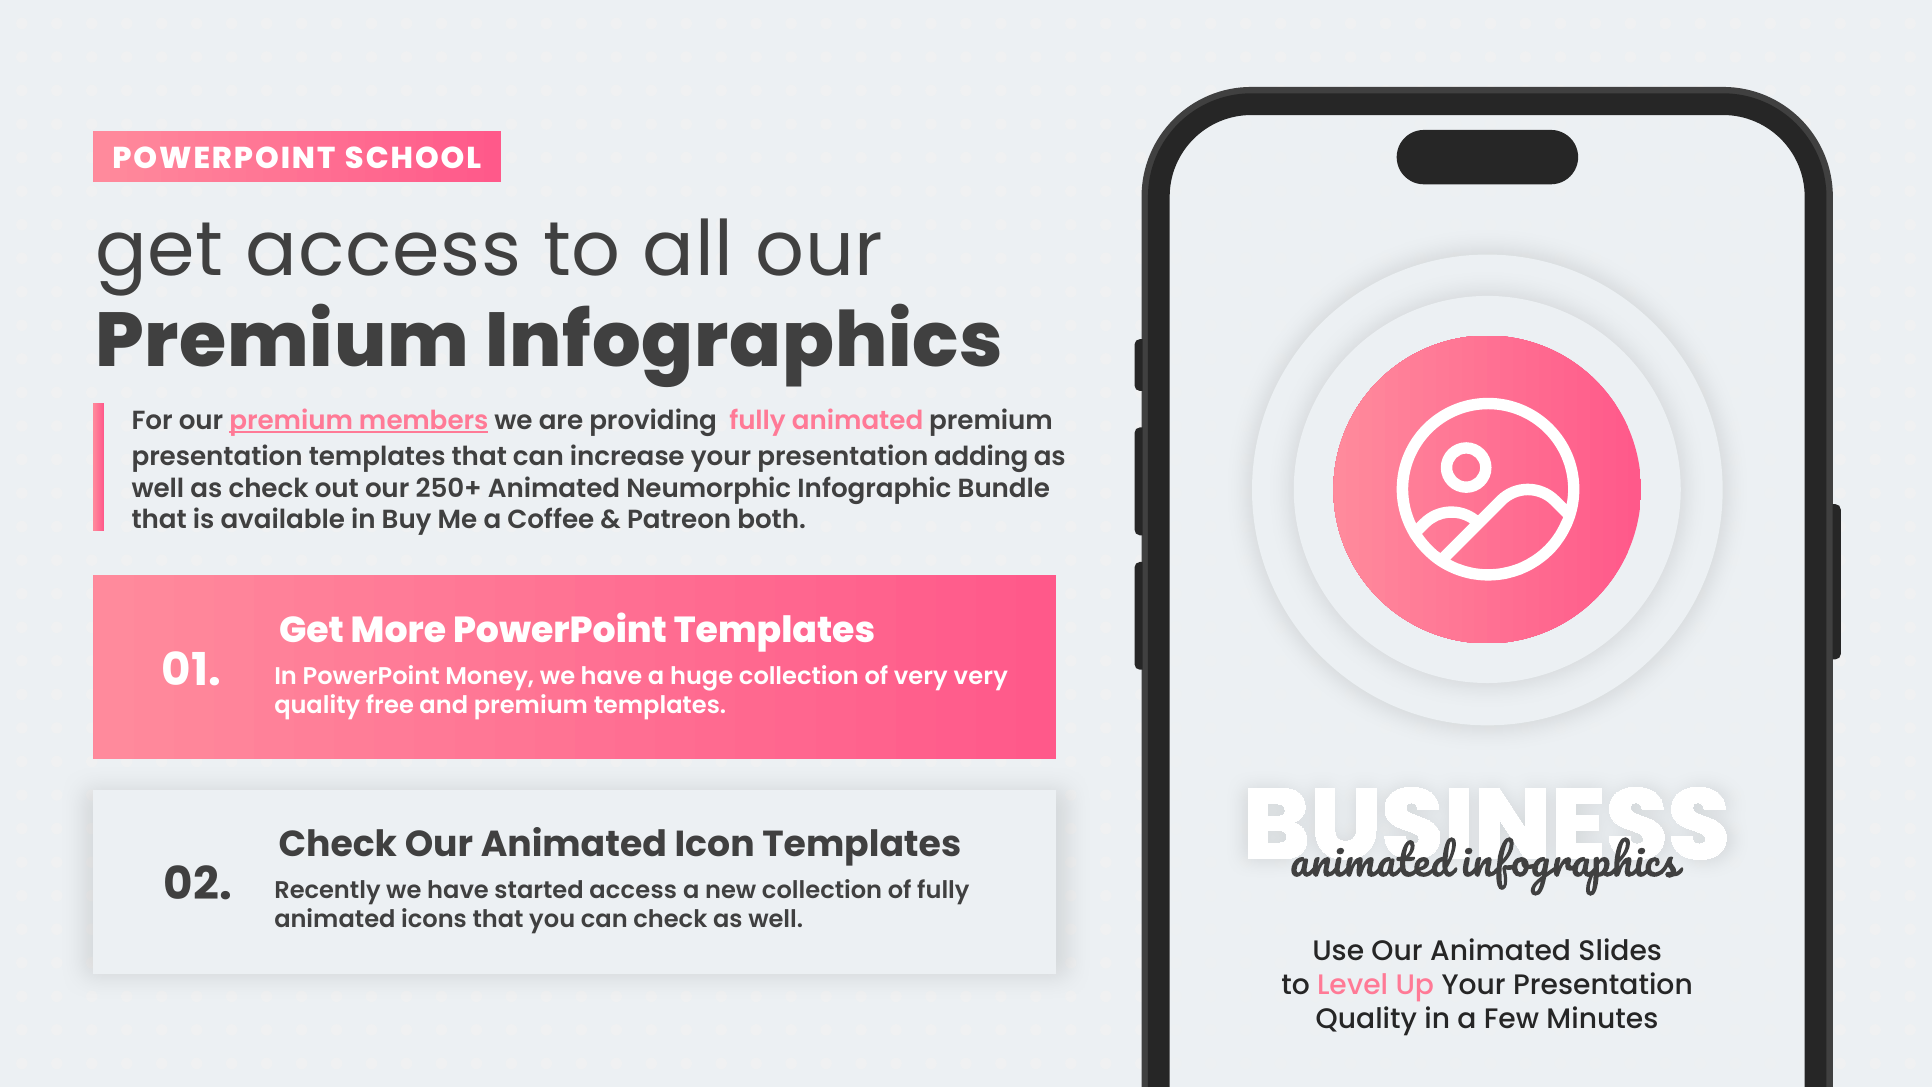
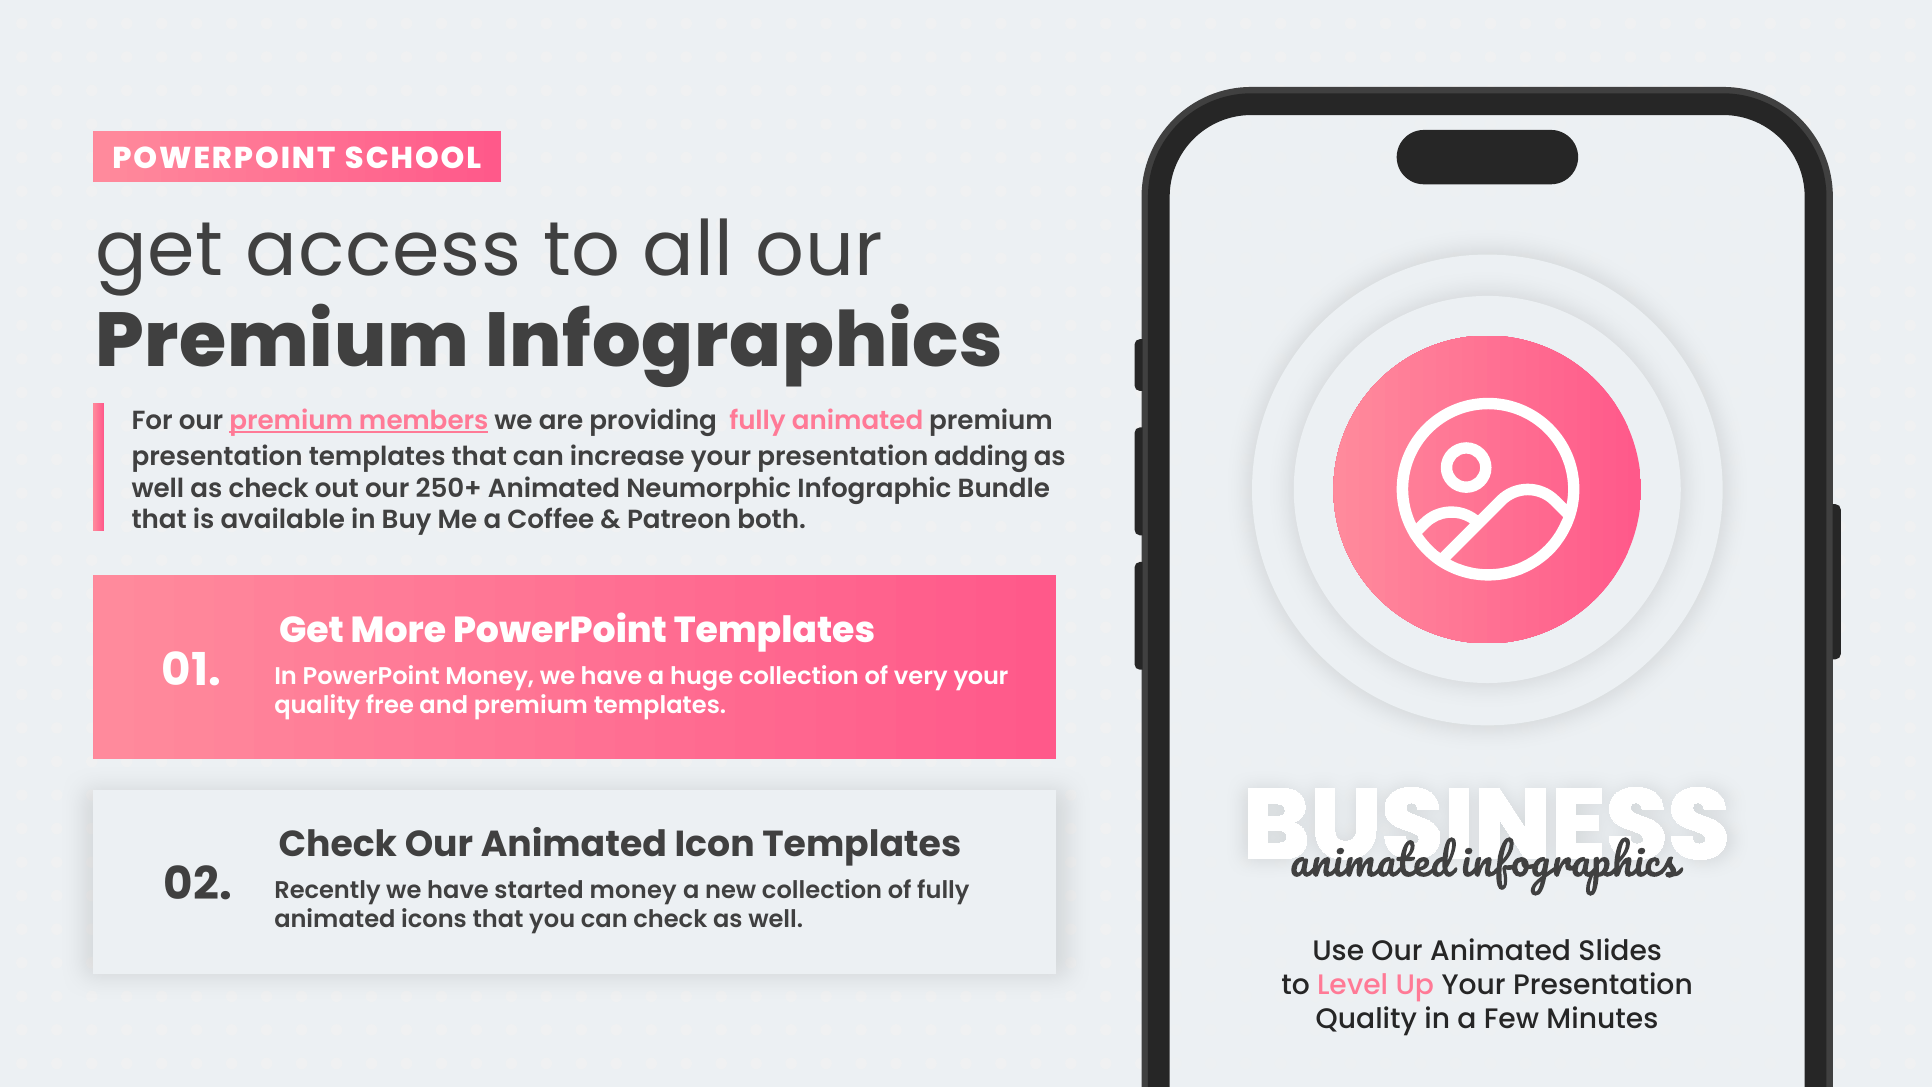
very very: very -> your
started access: access -> money
